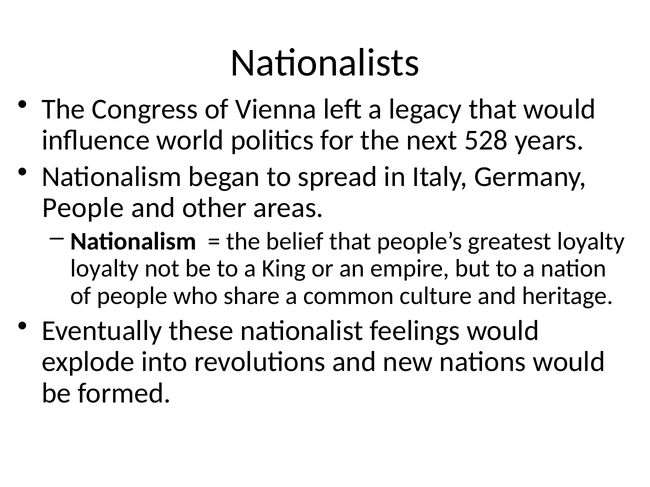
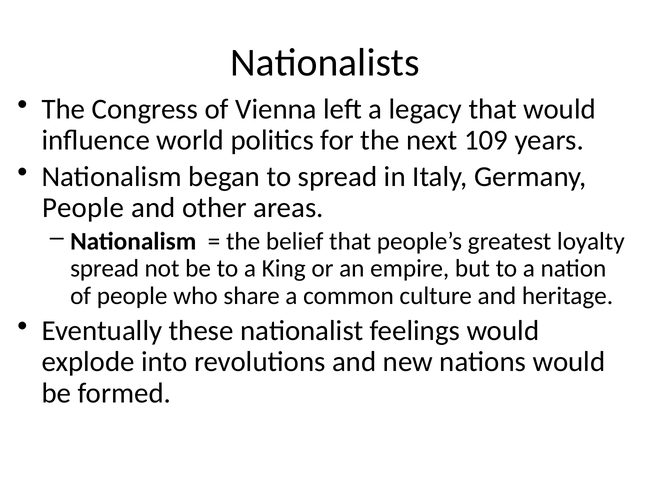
528: 528 -> 109
loyalty at (104, 269): loyalty -> spread
